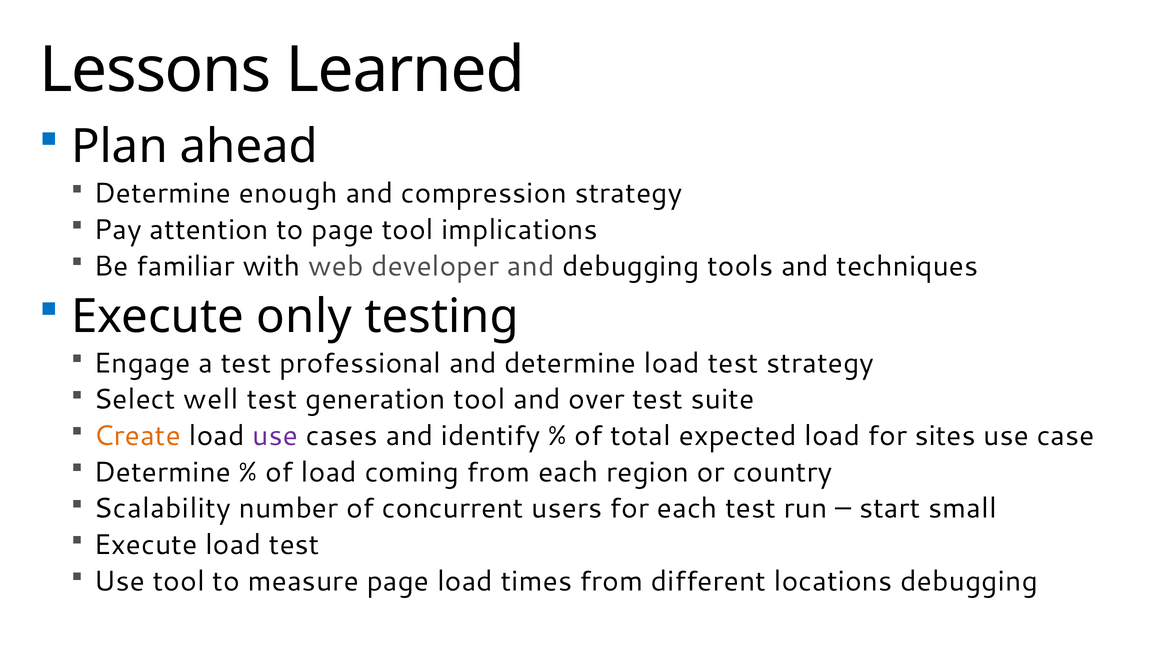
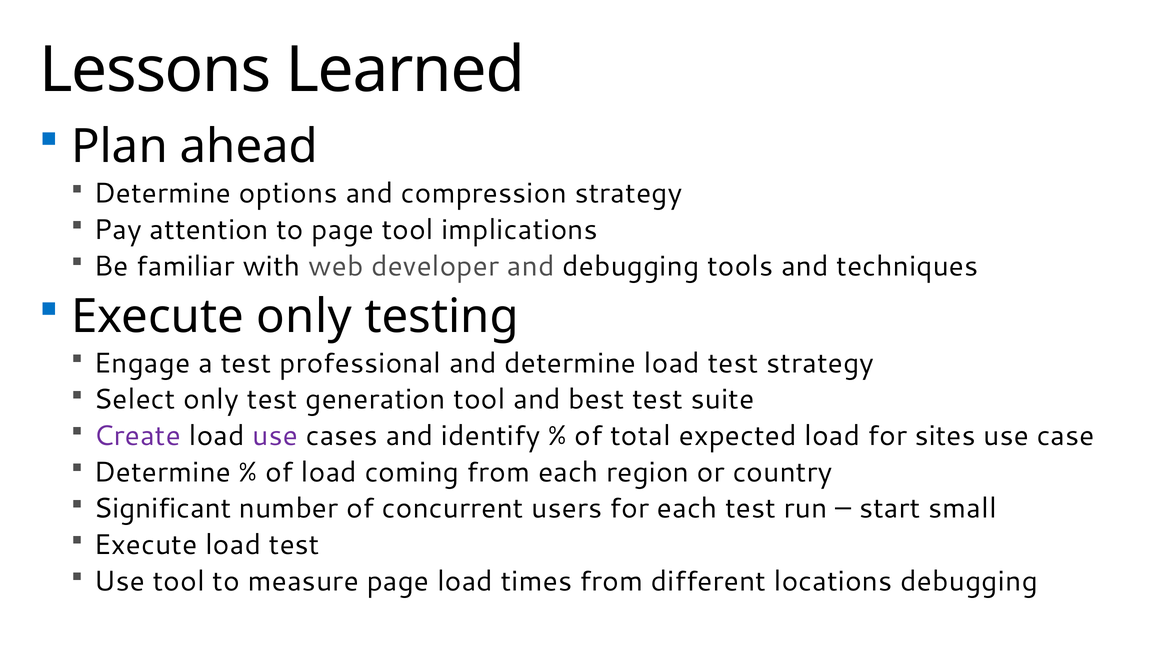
enough: enough -> options
Select well: well -> only
over: over -> best
Create colour: orange -> purple
Scalability: Scalability -> Significant
